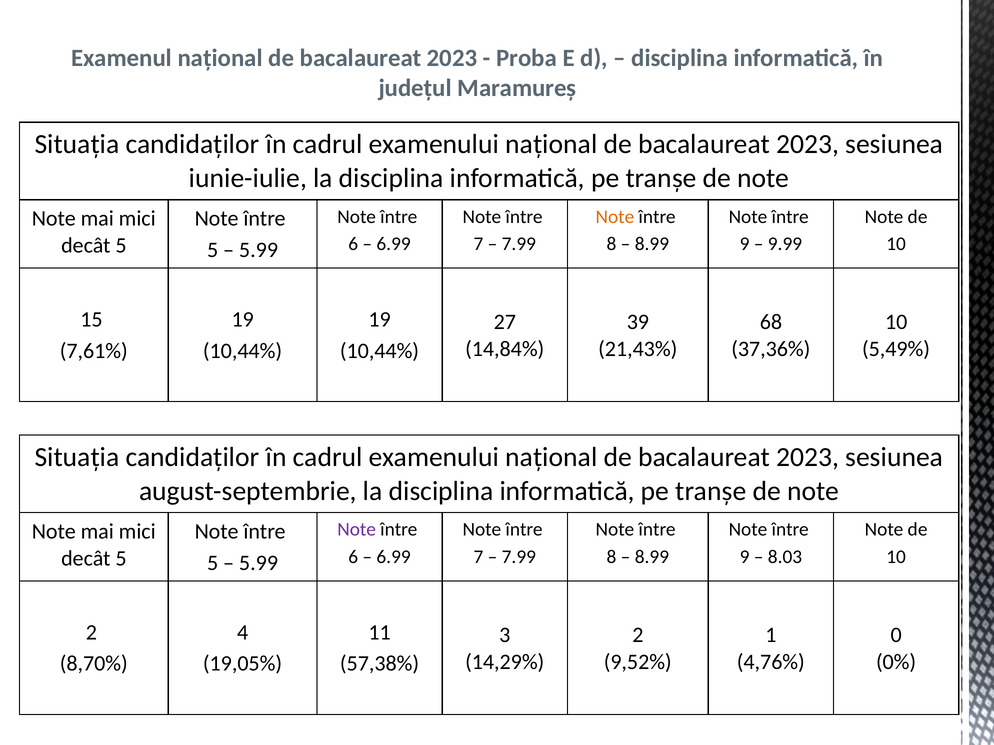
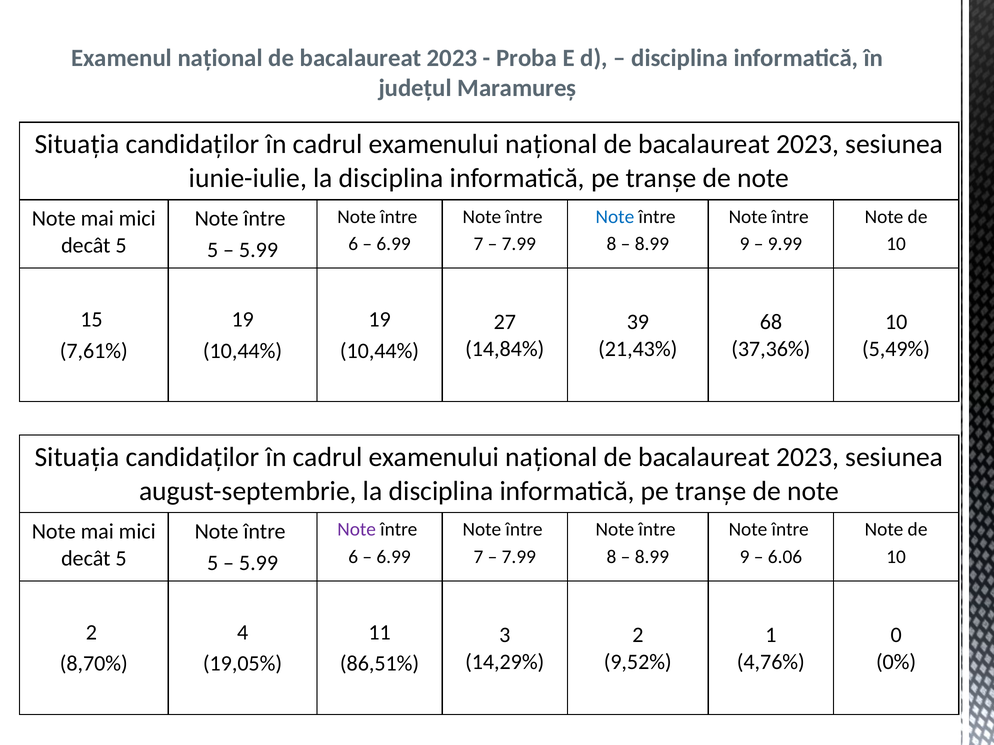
Note at (615, 217) colour: orange -> blue
8.03: 8.03 -> 6.06
57,38%: 57,38% -> 86,51%
